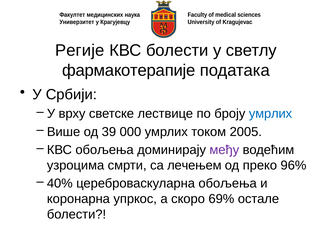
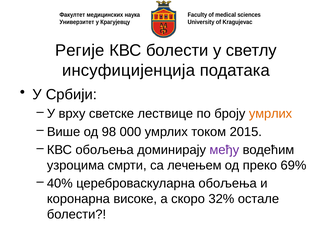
фармакотерапије: фармакотерапије -> инсуфицијенција
умрлих at (270, 114) colour: blue -> orange
39: 39 -> 98
2005: 2005 -> 2015
96%: 96% -> 69%
упркос: упркос -> високе
69%: 69% -> 32%
